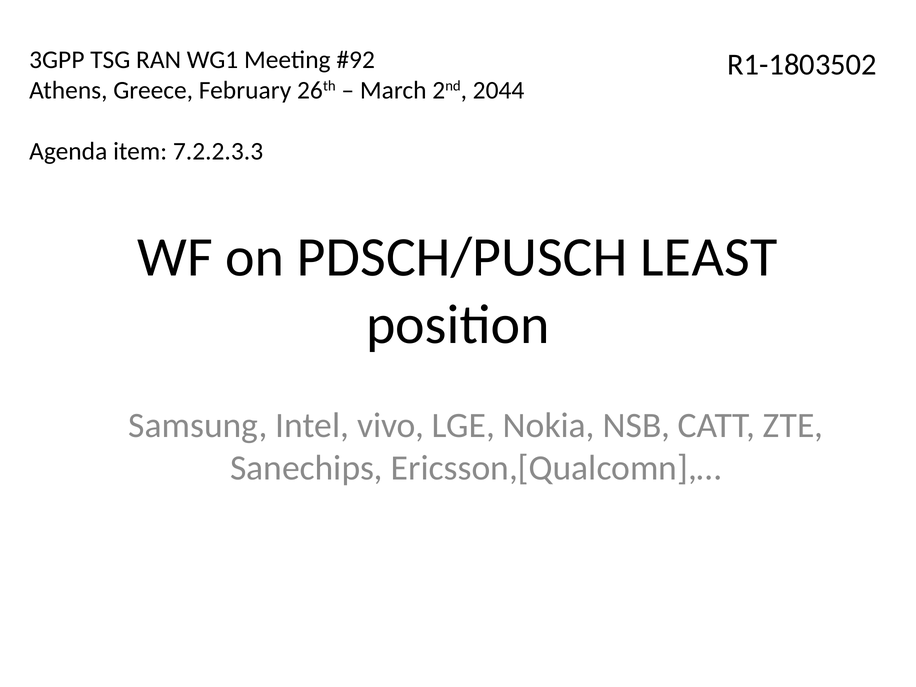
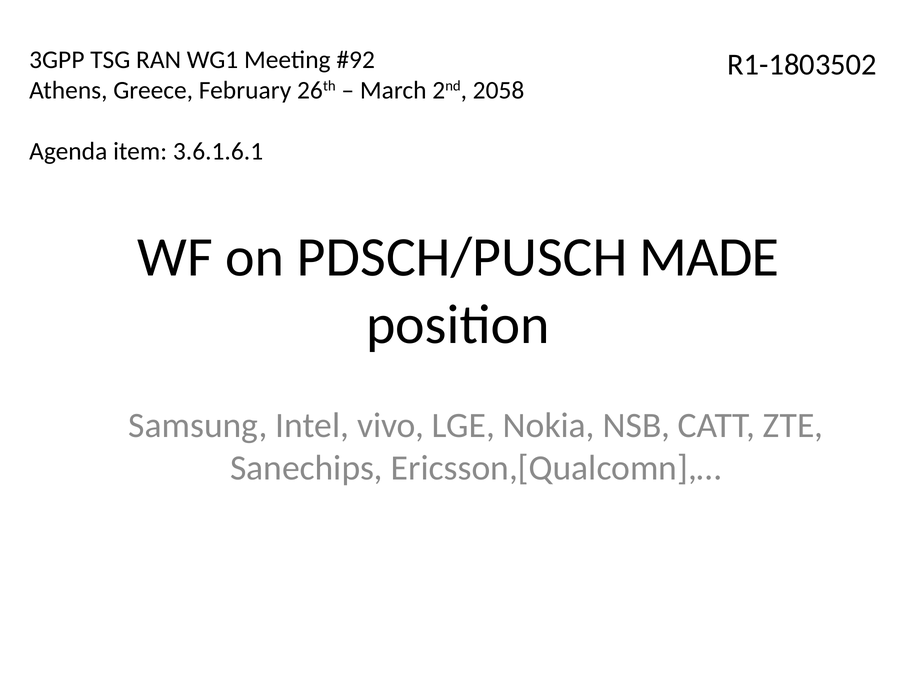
2044: 2044 -> 2058
7.2.2.3.3: 7.2.2.3.3 -> 3.6.1.6.1
LEAST: LEAST -> MADE
